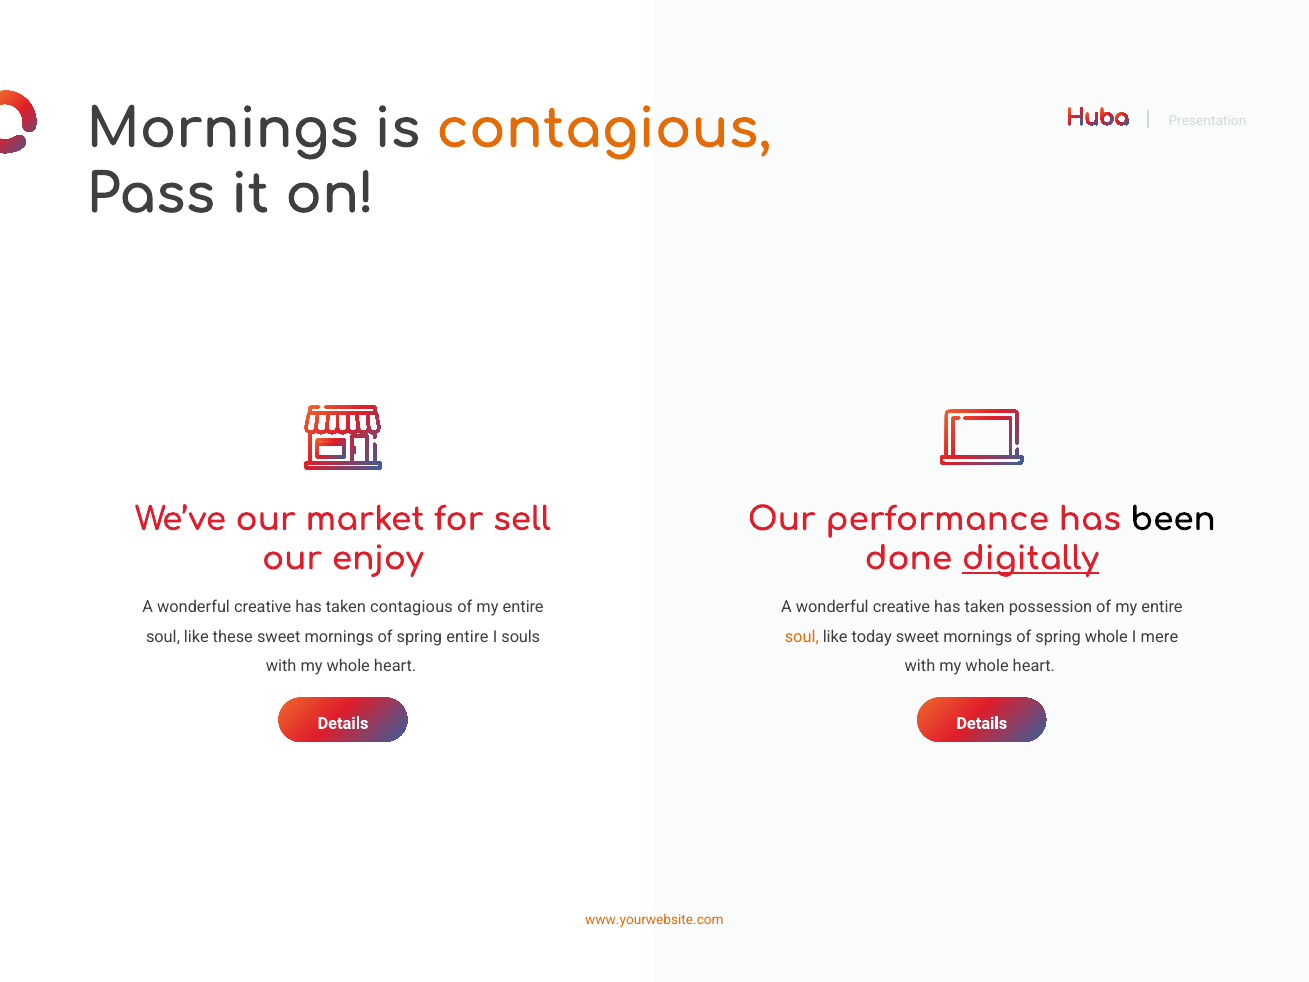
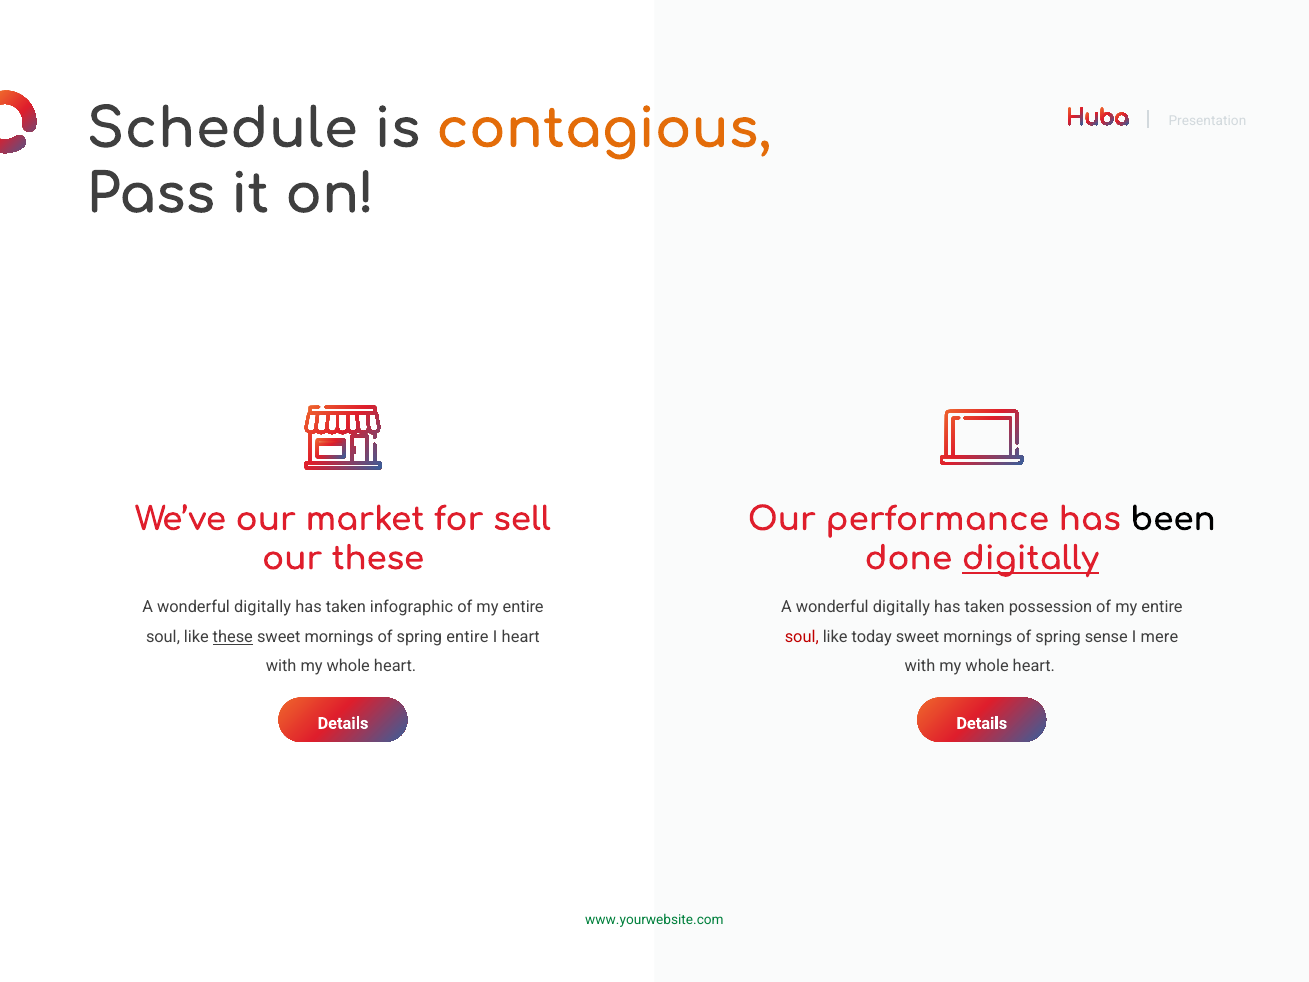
Mornings at (223, 129): Mornings -> Schedule
our enjoy: enjoy -> these
creative at (263, 607): creative -> digitally
taken contagious: contagious -> infographic
creative at (901, 607): creative -> digitally
these at (233, 637) underline: none -> present
I souls: souls -> heart
soul at (802, 637) colour: orange -> red
whole at (1106, 637): whole -> sense
www.yourwebsite.com colour: orange -> green
